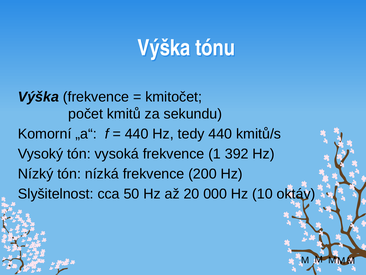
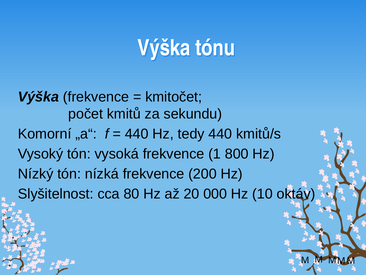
392: 392 -> 800
50: 50 -> 80
